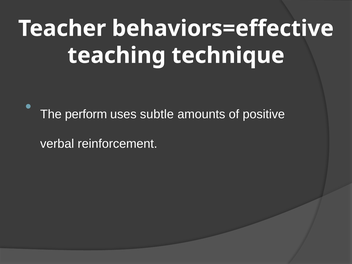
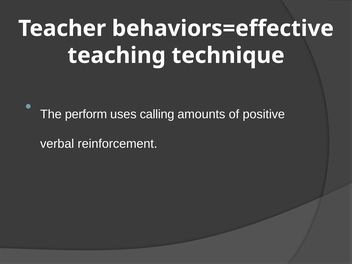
subtle: subtle -> calling
